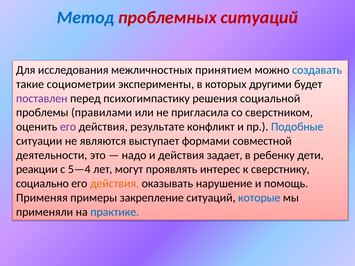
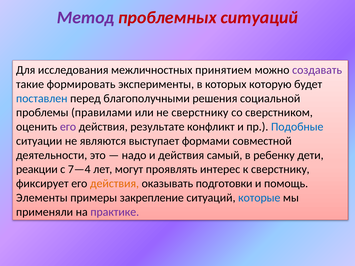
Метод colour: blue -> purple
создавать colour: blue -> purple
социометрии: социометрии -> формировать
другими: другими -> которую
поставлен colour: purple -> blue
психогимпастику: психогимпастику -> благополучными
не пригласила: пригласила -> сверстнику
задает: задает -> самый
5—4: 5—4 -> 7—4
социально: социально -> фиксирует
нарушение: нарушение -> подготовки
Применяя: Применяя -> Элементы
практике colour: blue -> purple
